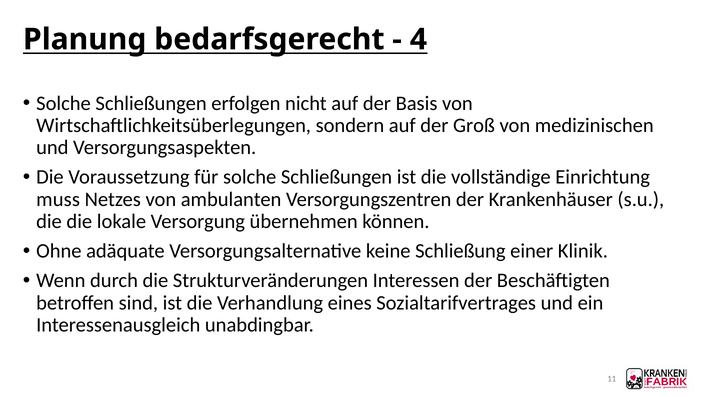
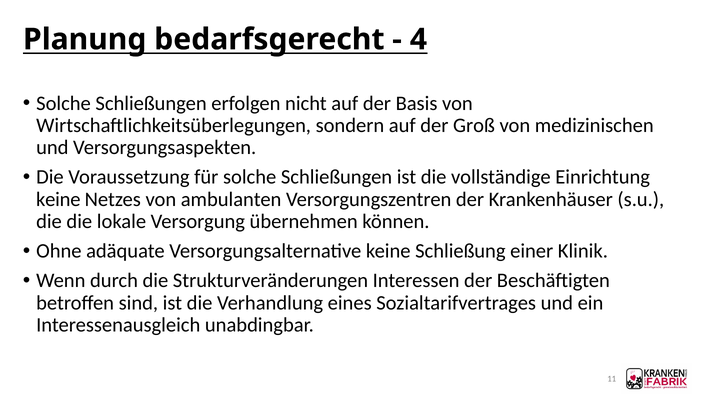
muss at (58, 199): muss -> keine
